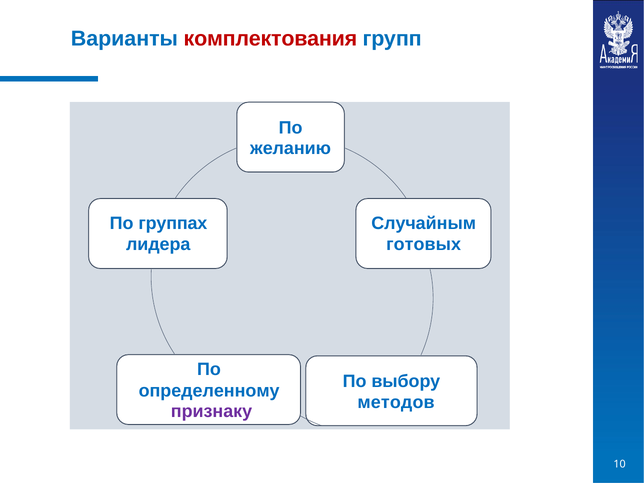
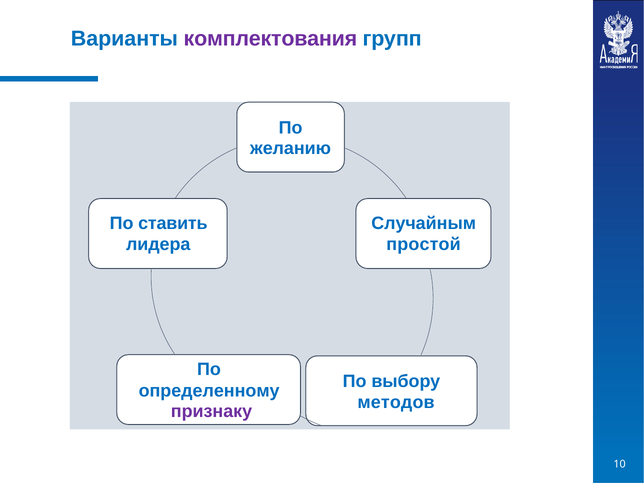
комплектования colour: red -> purple
группах: группах -> ставить
готовых: готовых -> простой
